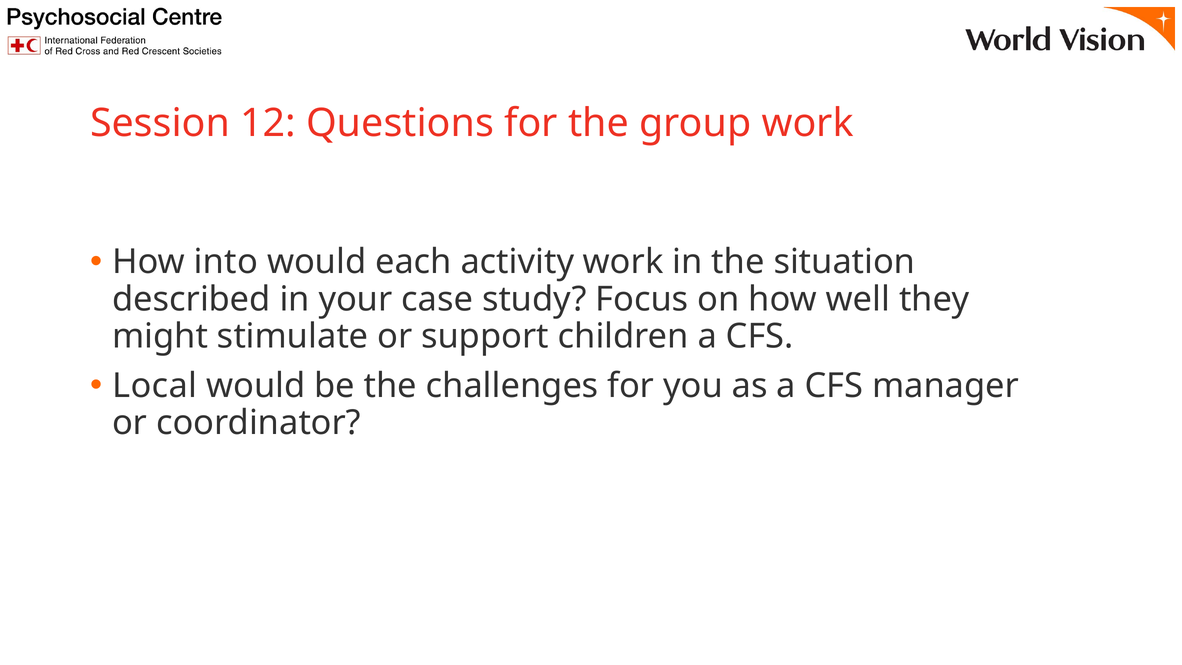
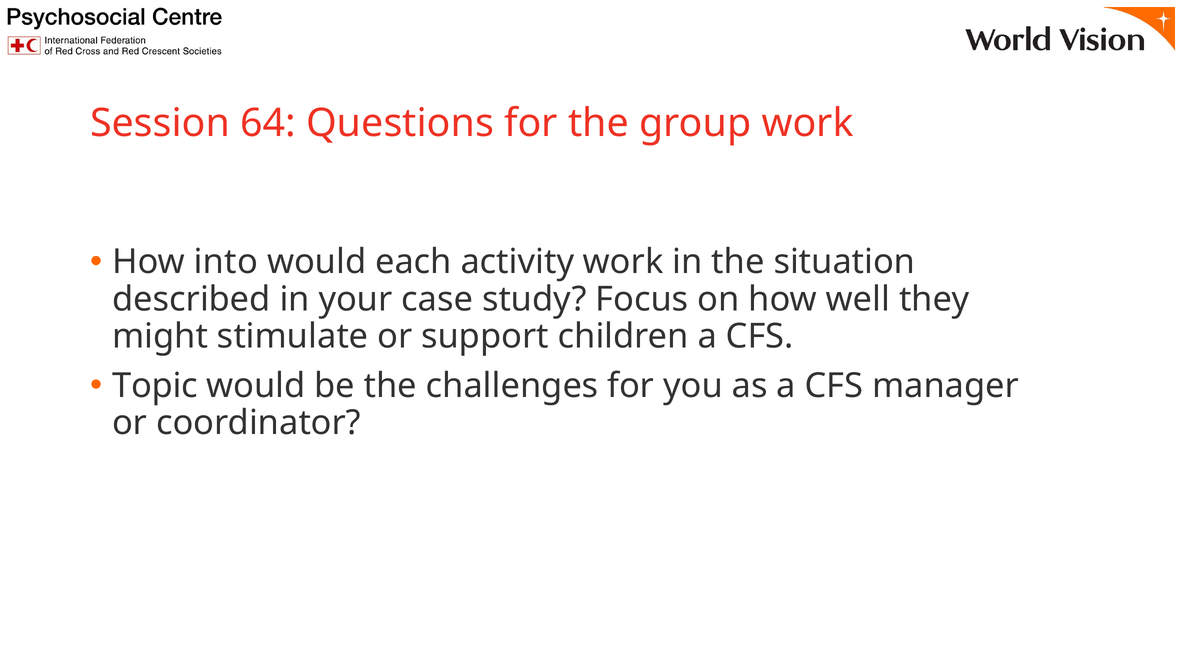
12: 12 -> 64
Local: Local -> Topic
